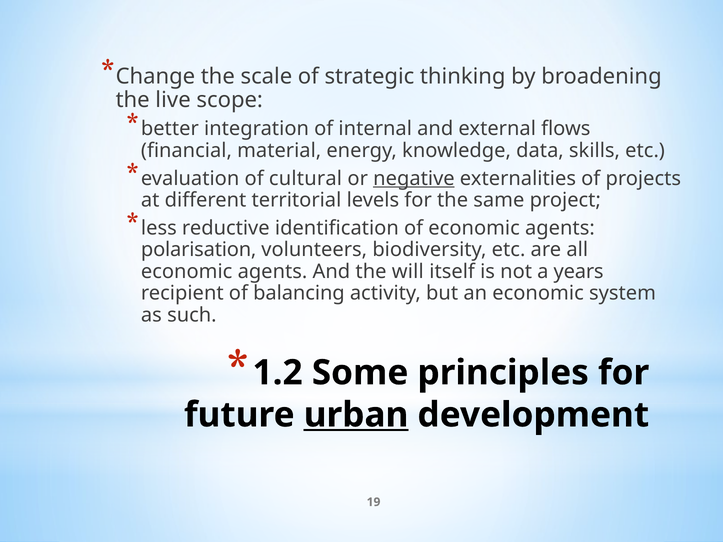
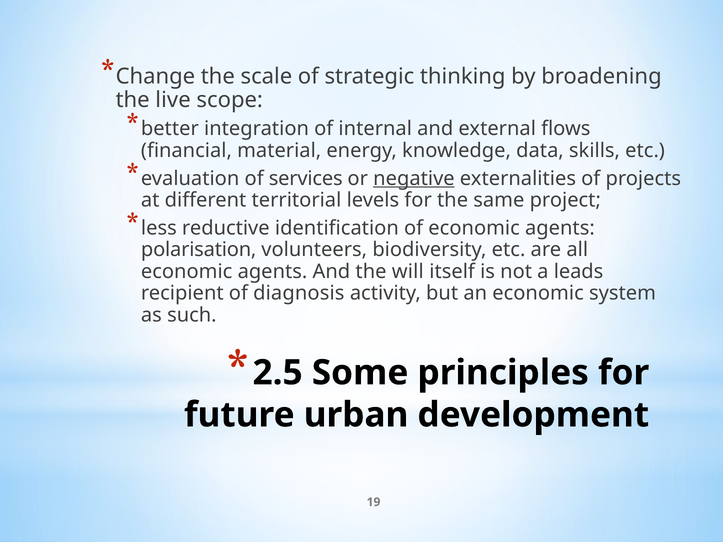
cultural: cultural -> services
years: years -> leads
balancing: balancing -> diagnosis
1.2: 1.2 -> 2.5
urban underline: present -> none
